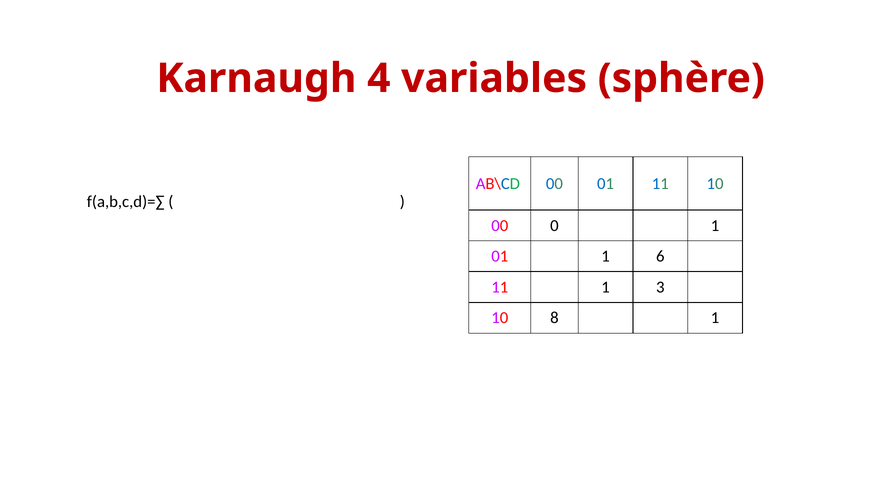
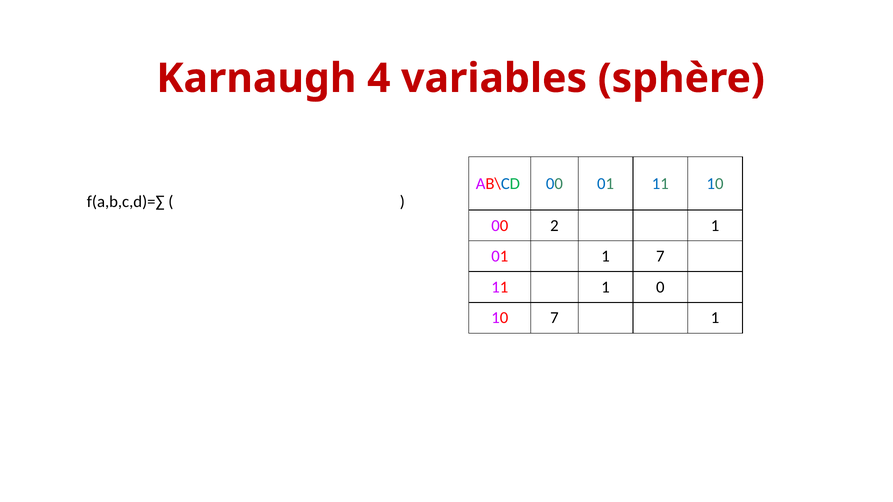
0: 0 -> 2
1 6: 6 -> 7
3: 3 -> 0
10 8: 8 -> 7
